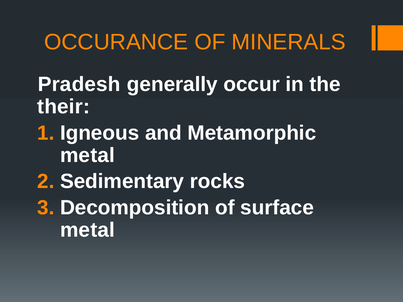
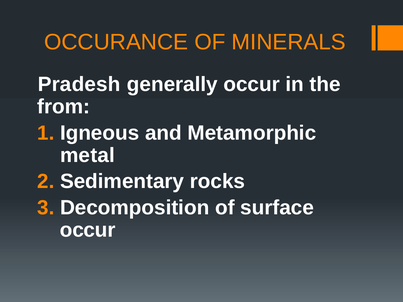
their: their -> from
metal at (87, 230): metal -> occur
